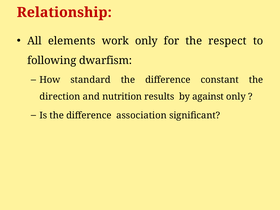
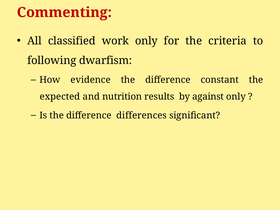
Relationship: Relationship -> Commenting
elements: elements -> classified
respect: respect -> criteria
standard: standard -> evidence
direction: direction -> expected
association: association -> differences
